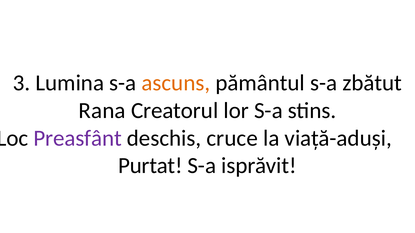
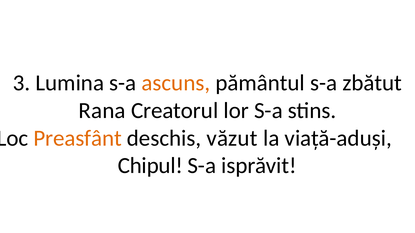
Preasfânt colour: purple -> orange
cruce: cruce -> văzut
Purtat: Purtat -> Chipul
